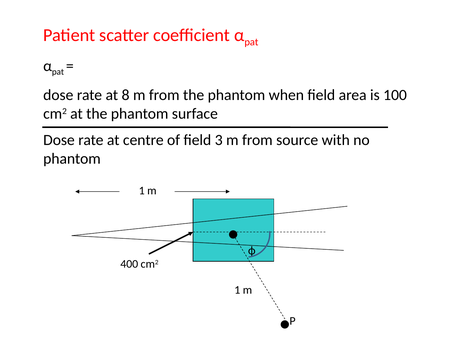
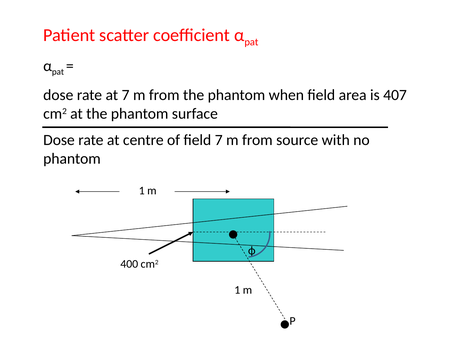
at 8: 8 -> 7
100: 100 -> 407
field 3: 3 -> 7
